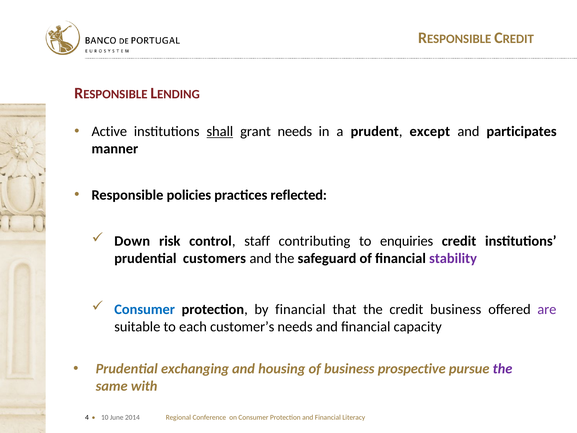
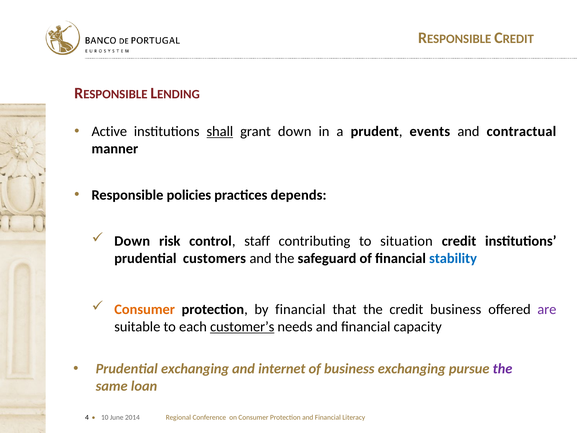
grant needs: needs -> down
except: except -> events
participates: participates -> contractual
reflected: reflected -> depends
enquiries: enquiries -> situation
stability colour: purple -> blue
Consumer at (145, 309) colour: blue -> orange
customer’s underline: none -> present
housing: housing -> internet
business prospective: prospective -> exchanging
with: with -> loan
